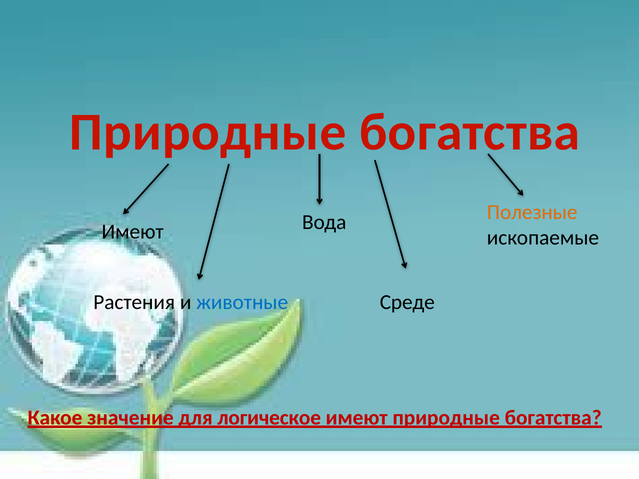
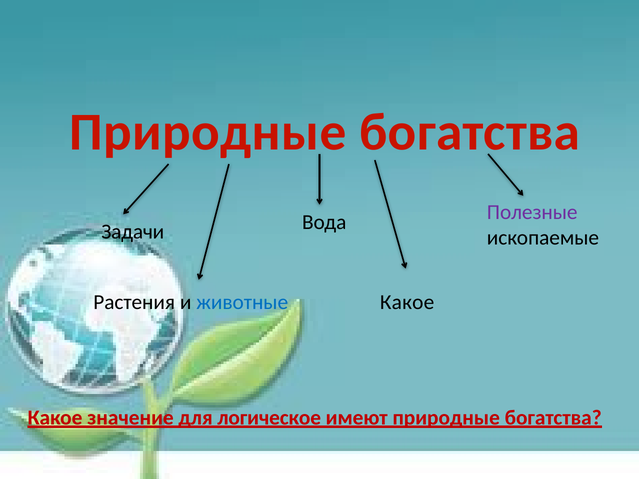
Имеют at (133, 232): Имеют -> Задачи
Полезные colour: orange -> purple
Среде at (407, 302): Среде -> Какое
